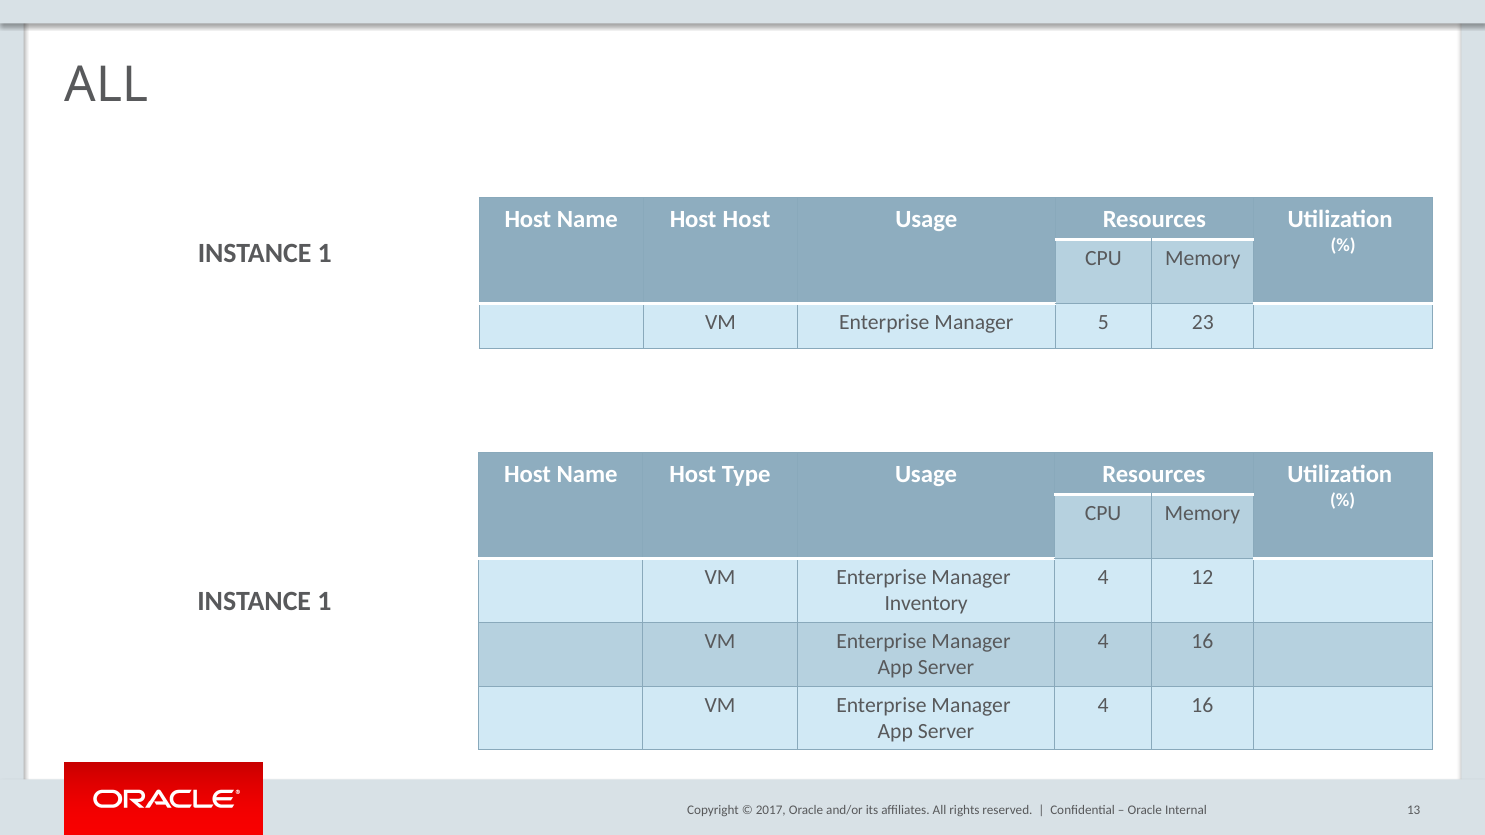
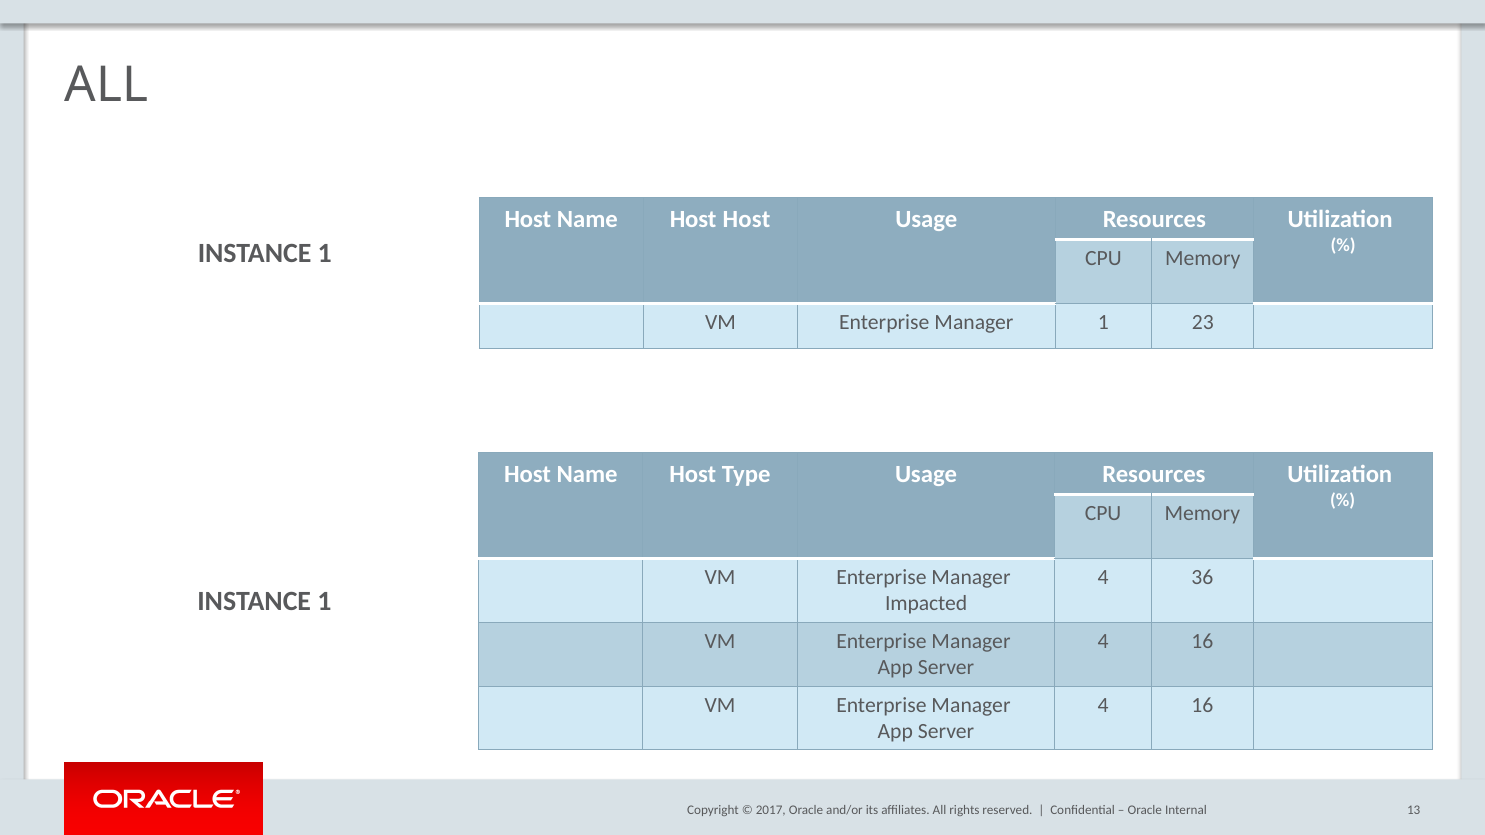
Manager 5: 5 -> 1
12: 12 -> 36
Inventory: Inventory -> Impacted
